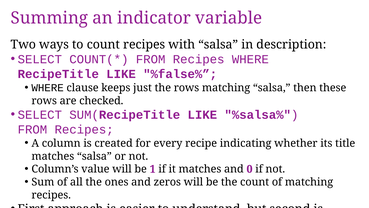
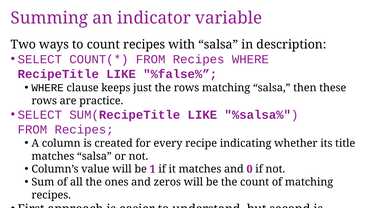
checked: checked -> practice
